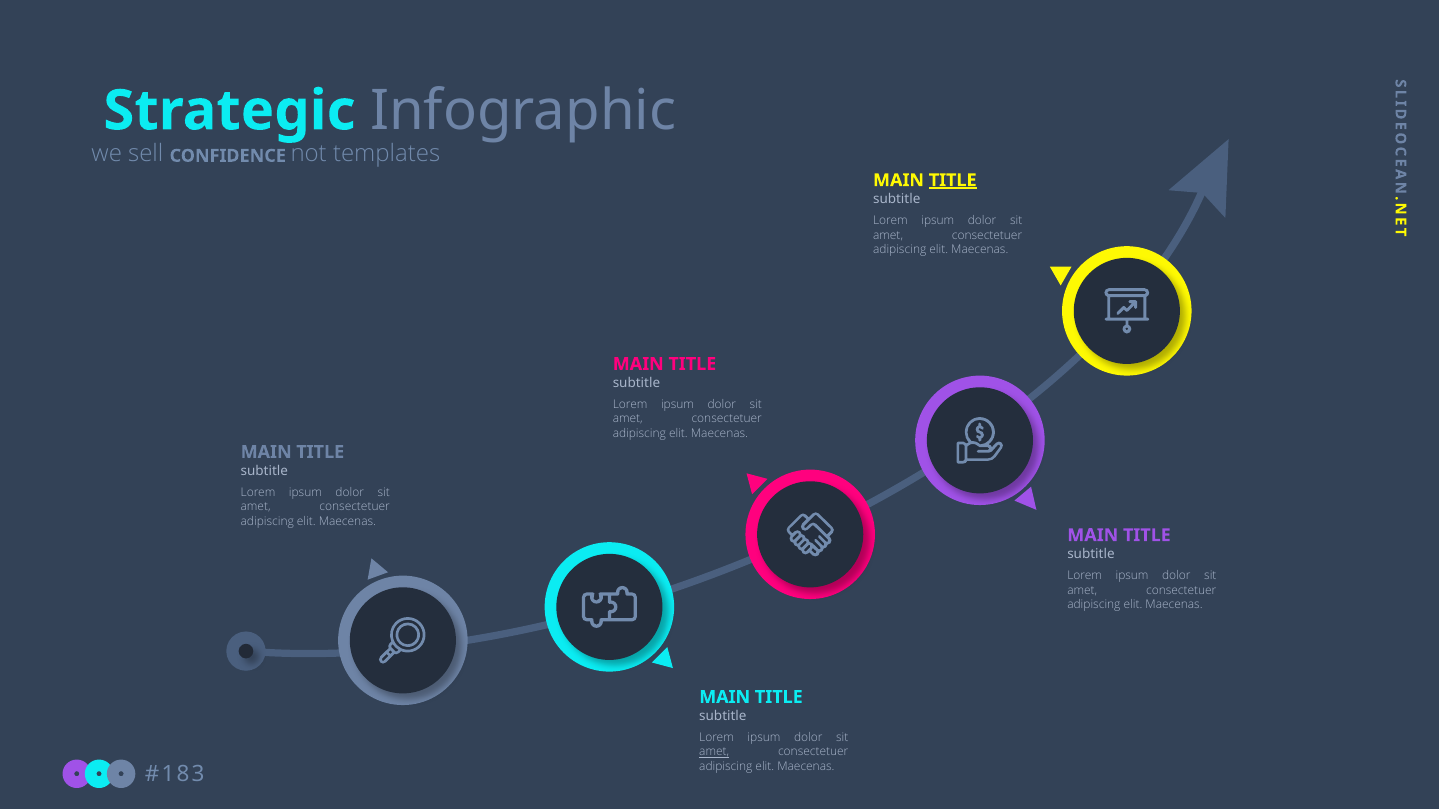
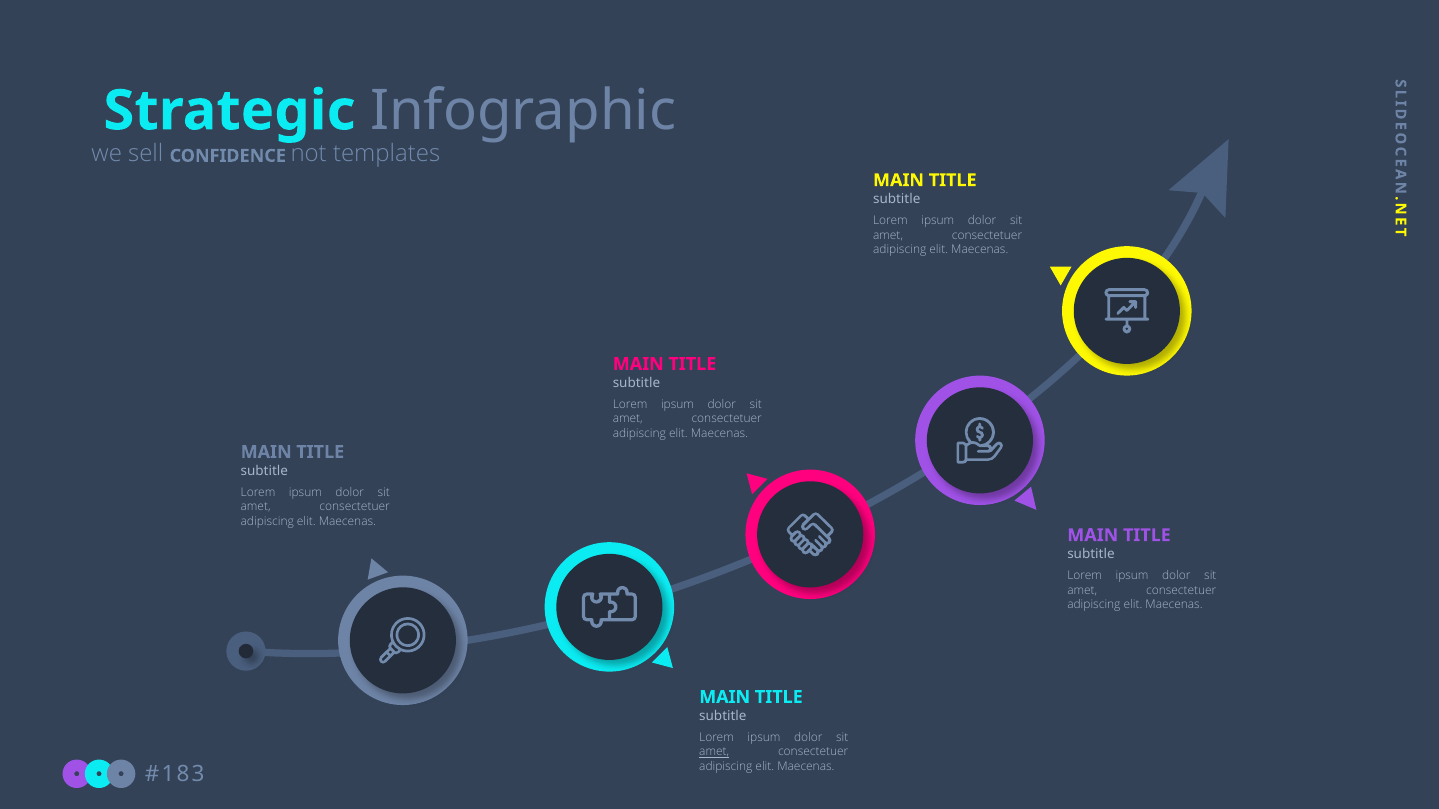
TITLE at (953, 180) underline: present -> none
